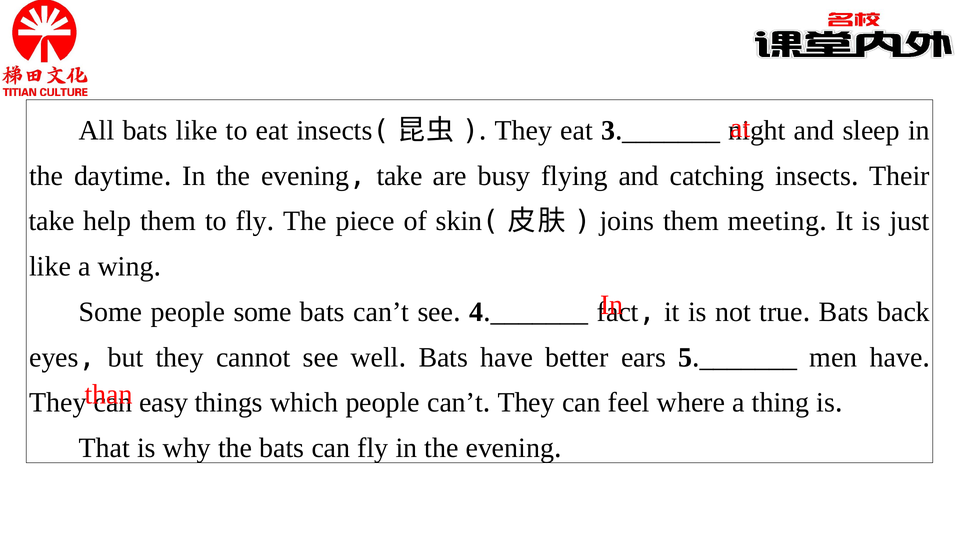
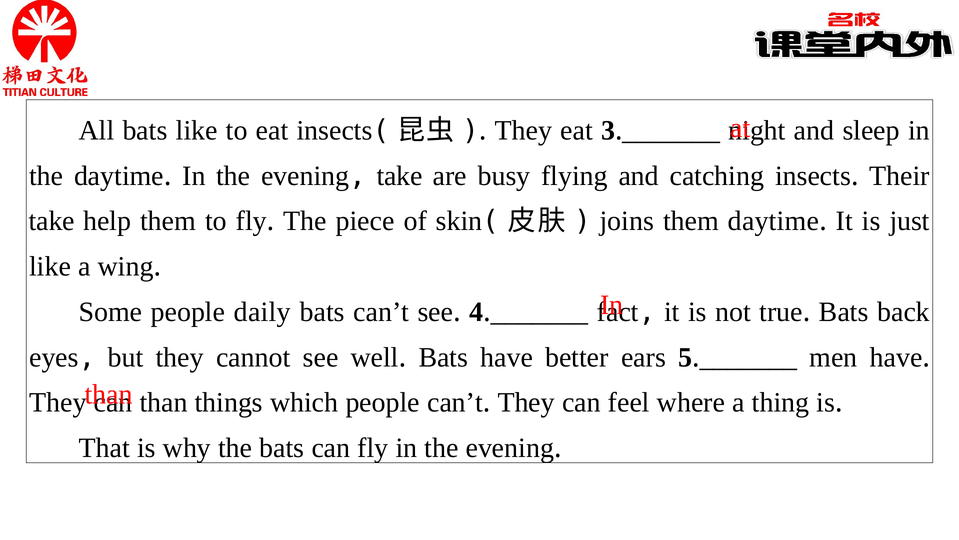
them meeting: meeting -> daytime
people some: some -> daily
easy at (164, 402): easy -> than
